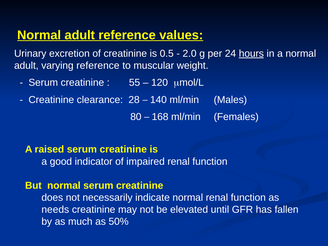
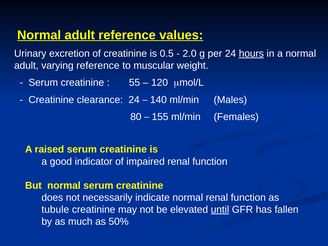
clearance 28: 28 -> 24
168: 168 -> 155
needs: needs -> tubule
until underline: none -> present
